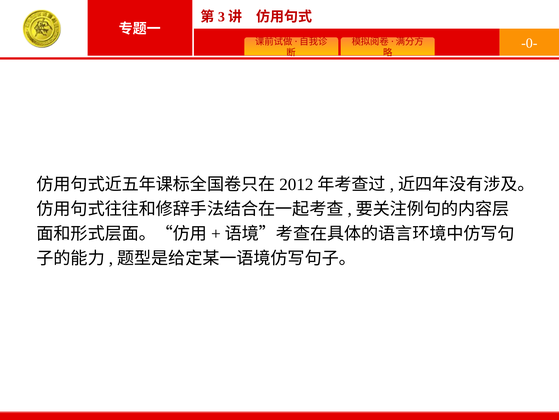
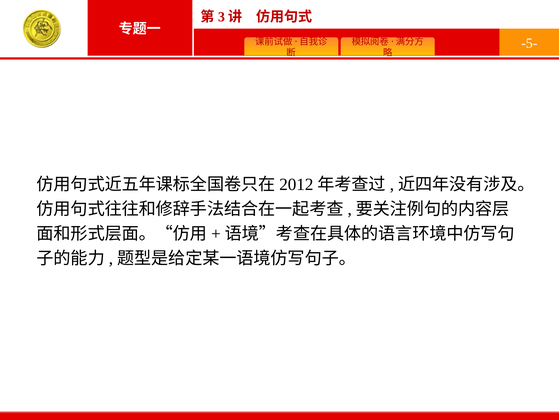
-0-: -0- -> -5-
